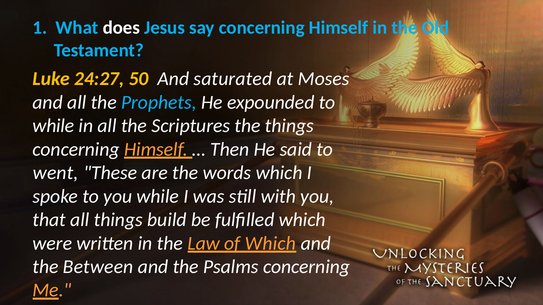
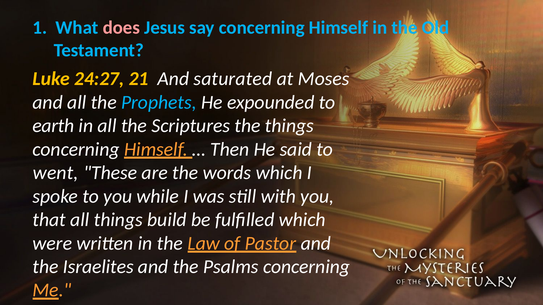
does colour: white -> pink
50: 50 -> 21
while at (53, 126): while -> earth
of Which: Which -> Pastor
Between: Between -> Israelites
